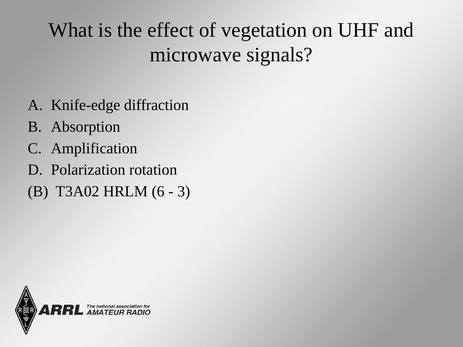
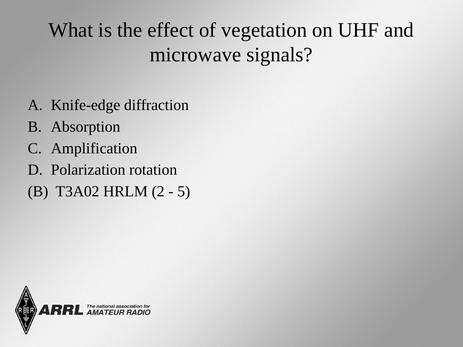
6: 6 -> 2
3: 3 -> 5
